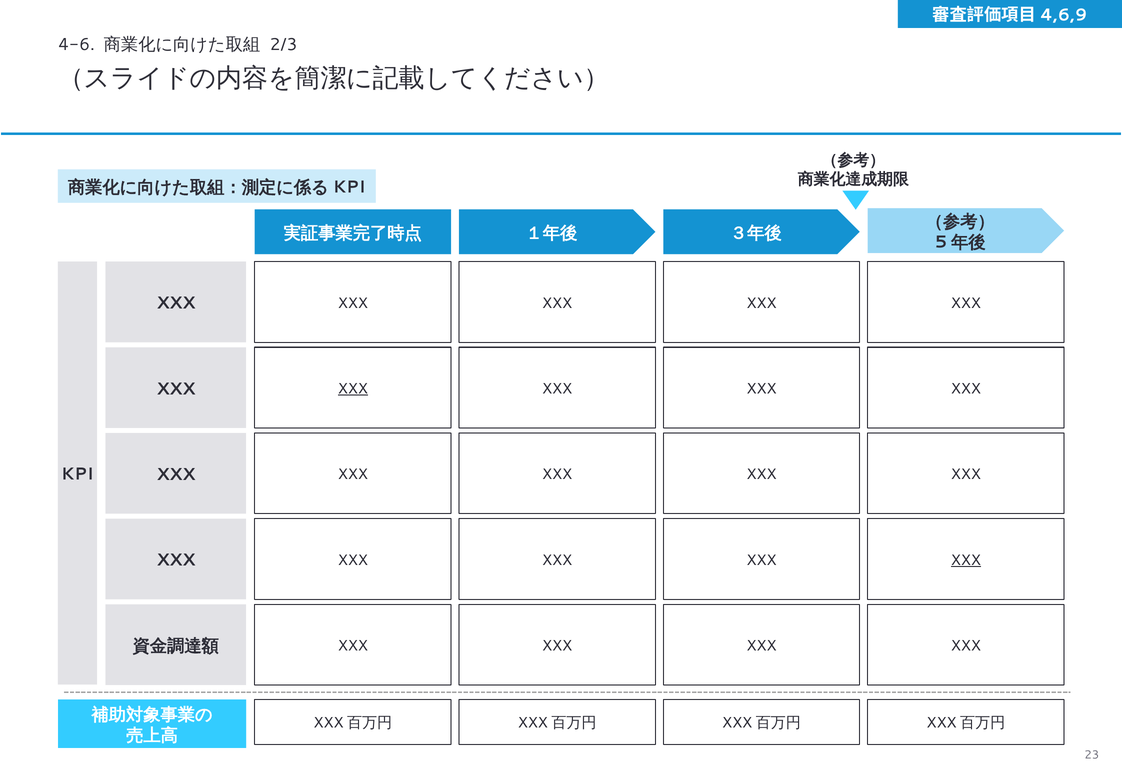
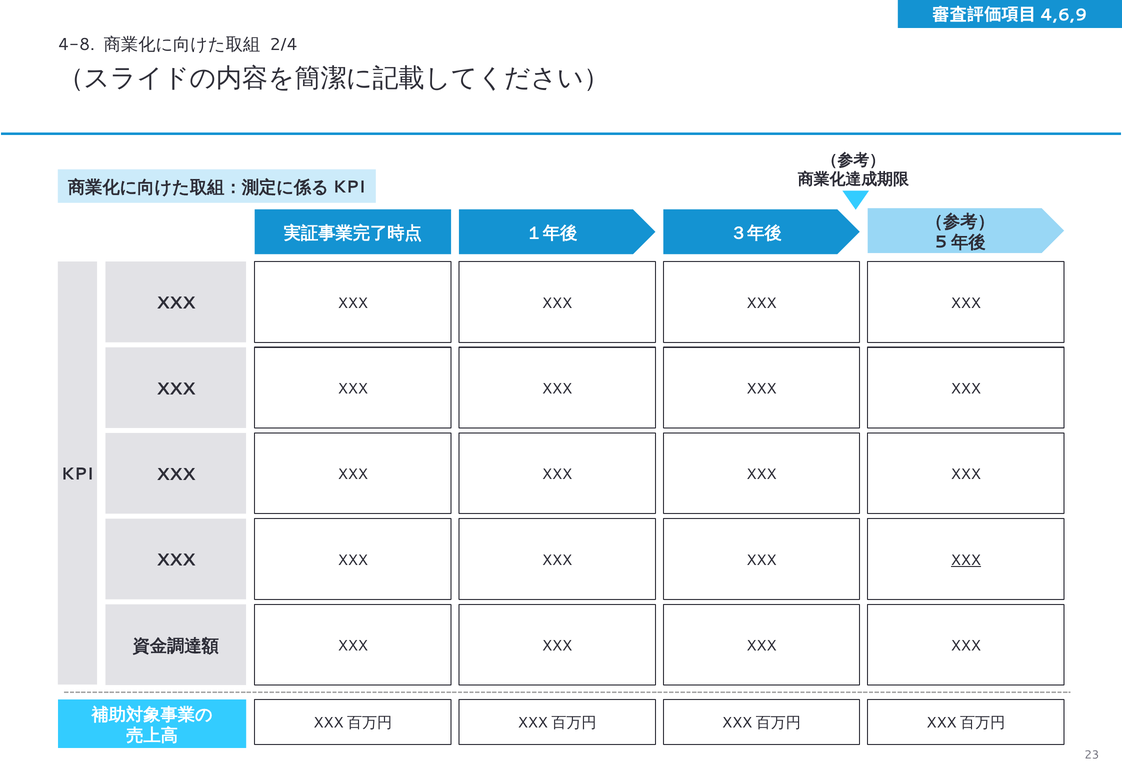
4-6: 4-6 -> 4-8
2/3: 2/3 -> 2/4
XXX at (353, 389) underline: present -> none
